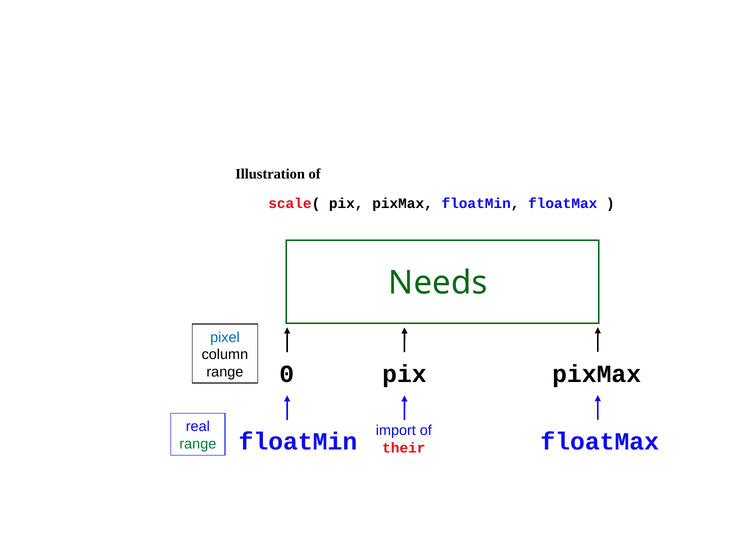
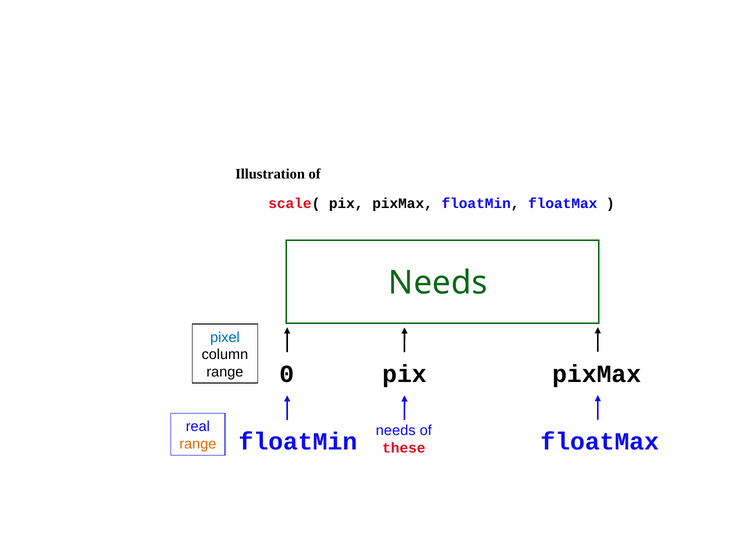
import at (396, 430): import -> needs
range at (198, 444) colour: green -> orange
their: their -> these
